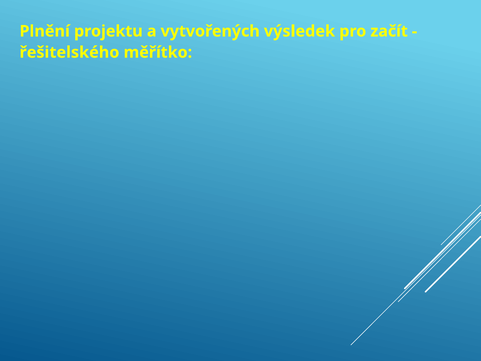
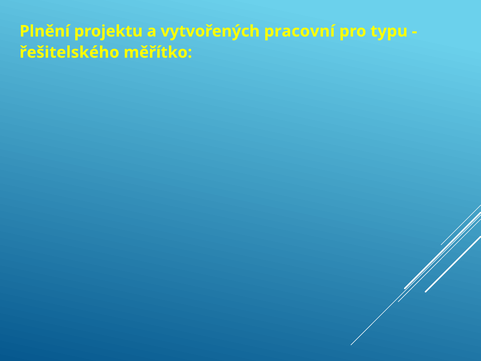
výsledek: výsledek -> pracovní
začít: začít -> typu
